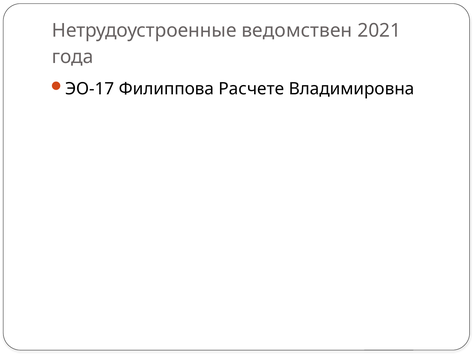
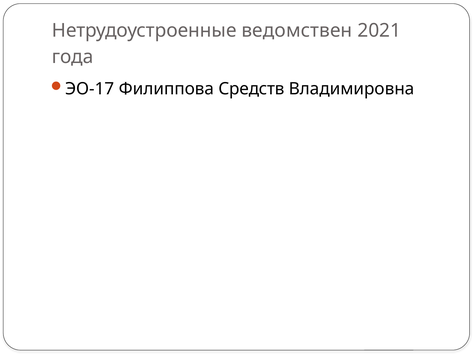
Расчете: Расчете -> Средств
